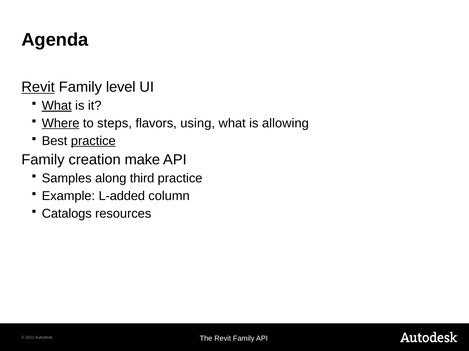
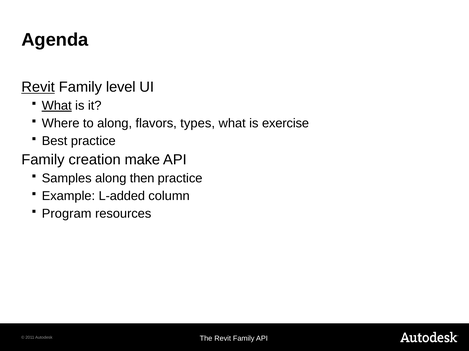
Where underline: present -> none
to steps: steps -> along
using: using -> types
allowing: allowing -> exercise
practice at (93, 141) underline: present -> none
third: third -> then
Catalogs: Catalogs -> Program
